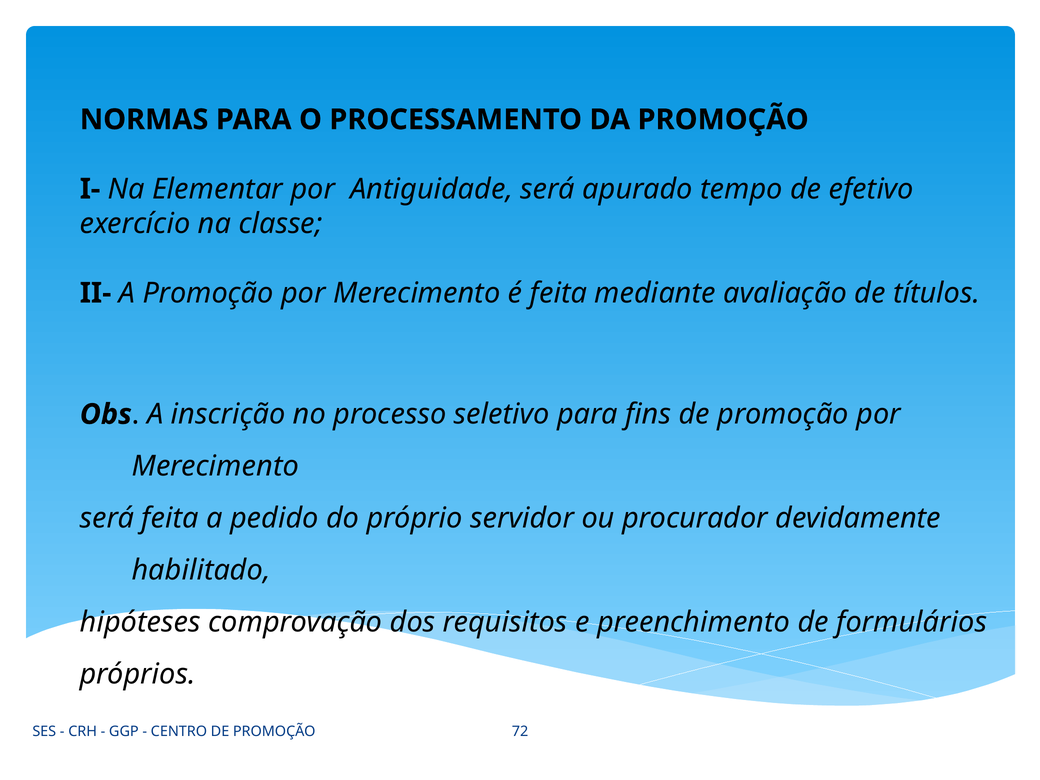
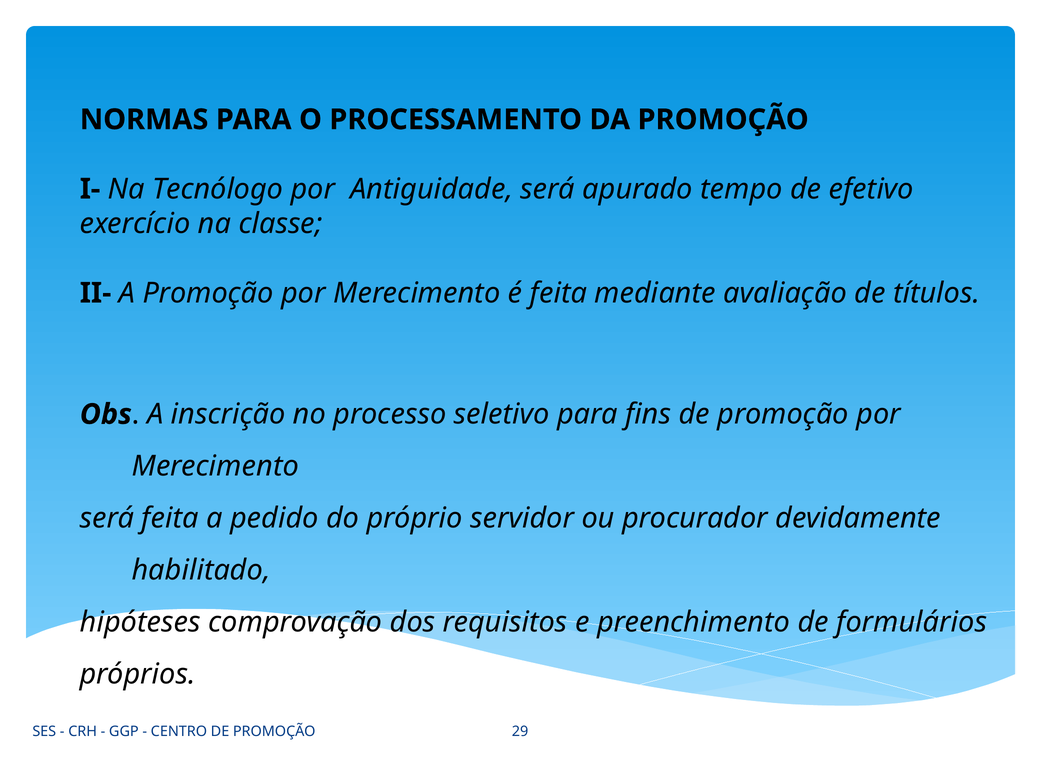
Elementar: Elementar -> Tecnólogo
72: 72 -> 29
